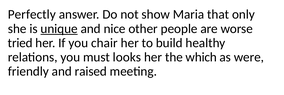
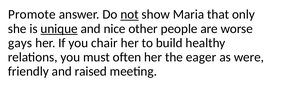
Perfectly: Perfectly -> Promote
not underline: none -> present
tried: tried -> gays
looks: looks -> often
which: which -> eager
